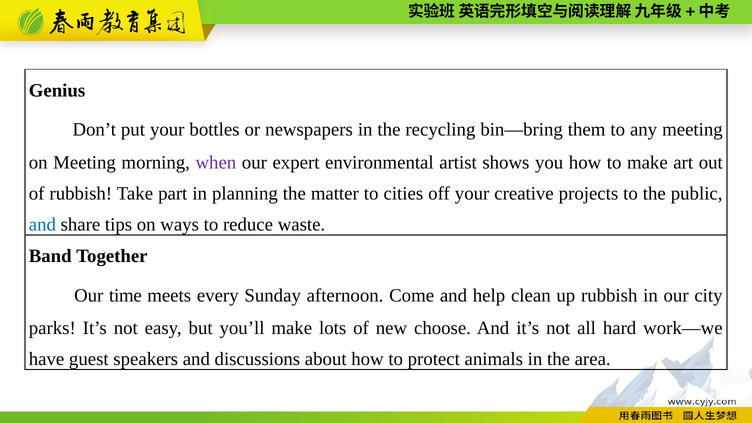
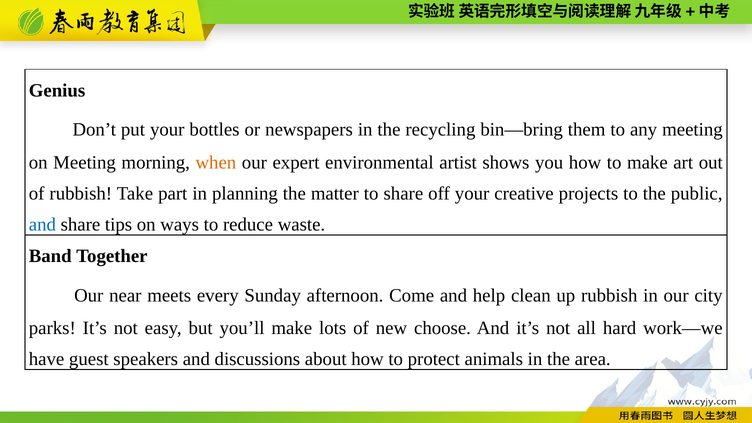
when colour: purple -> orange
to cities: cities -> share
time: time -> near
